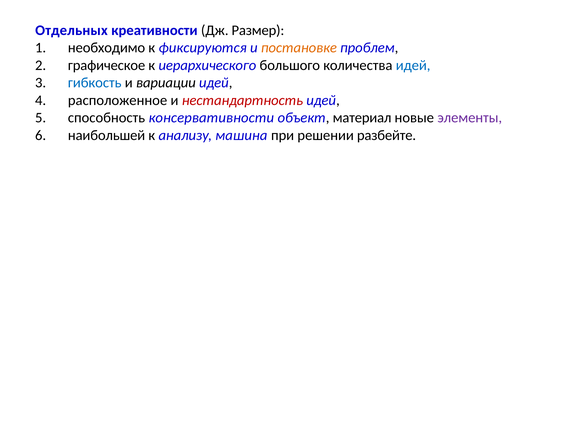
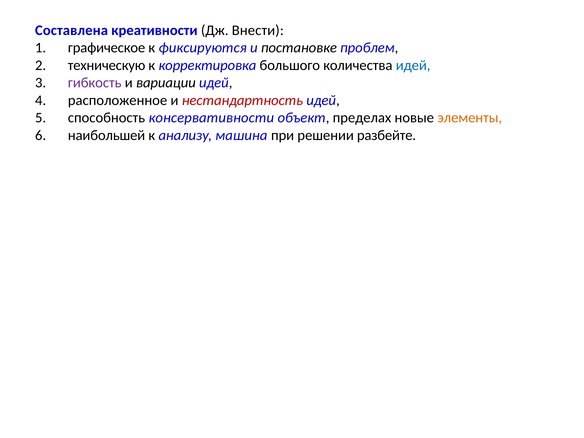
Отдельных: Отдельных -> Составлена
Размер: Размер -> Внести
необходимо: необходимо -> графическое
постановке colour: orange -> black
графическое: графическое -> техническую
иерархического: иерархического -> корректировка
гибкость colour: blue -> purple
материал: материал -> пределах
элементы colour: purple -> orange
